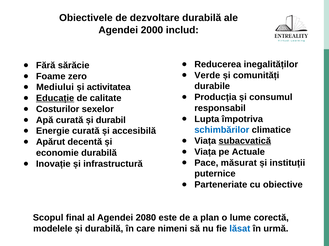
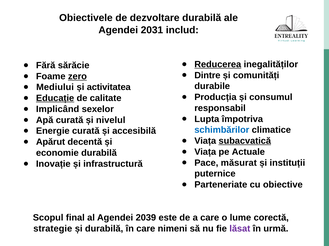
2000: 2000 -> 2031
Reducerea underline: none -> present
Verde: Verde -> Dintre
zero underline: none -> present
Costurilor: Costurilor -> Implicând
durabil: durabil -> nivelul
2080: 2080 -> 2039
a plan: plan -> care
modelele: modelele -> strategie
lăsat colour: blue -> purple
